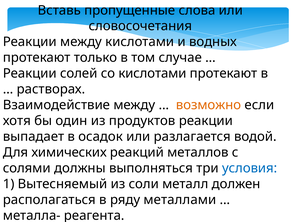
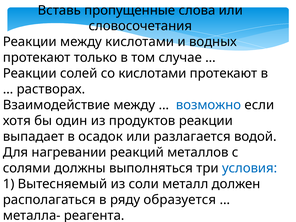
возможно colour: orange -> blue
химических: химических -> нагревании
металлами: металлами -> образуется
